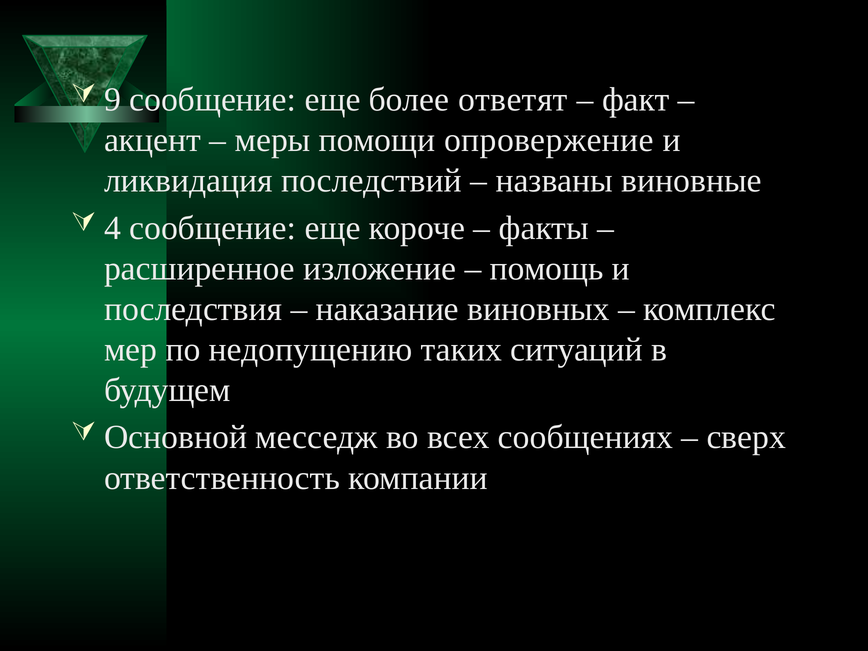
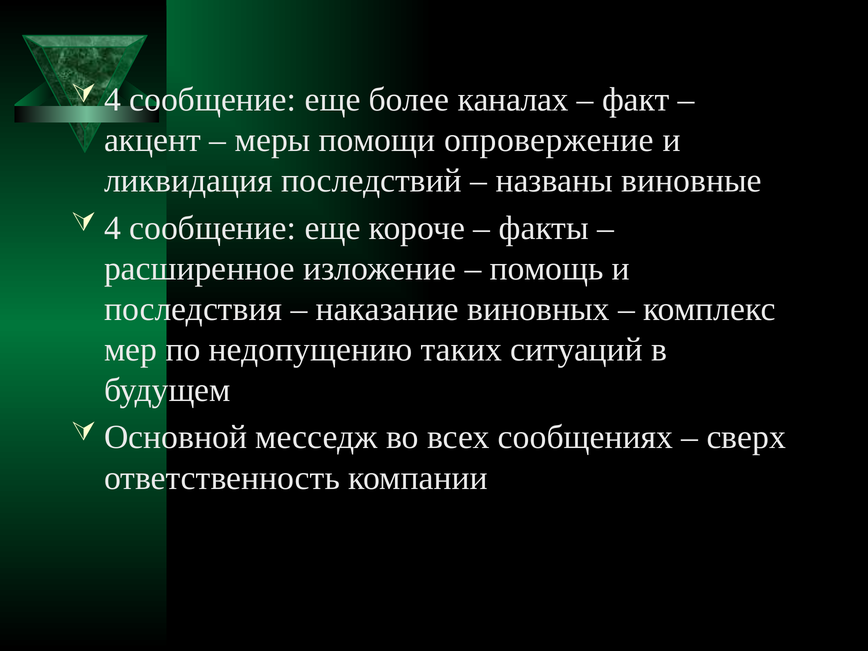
9 at (113, 100): 9 -> 4
ответят: ответят -> каналах
